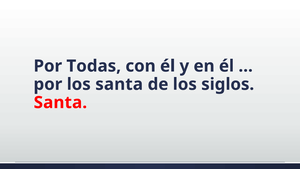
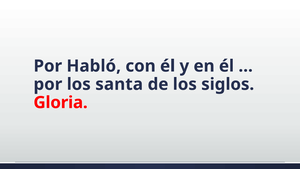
Todas: Todas -> Habló
Santa at (60, 102): Santa -> Gloria
